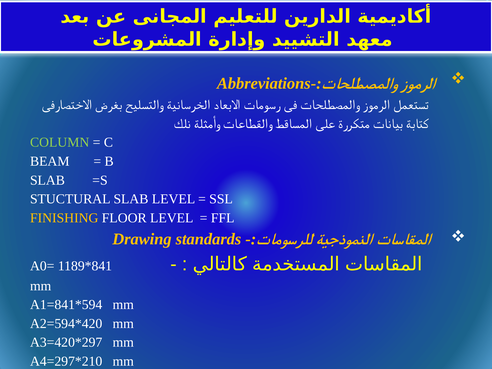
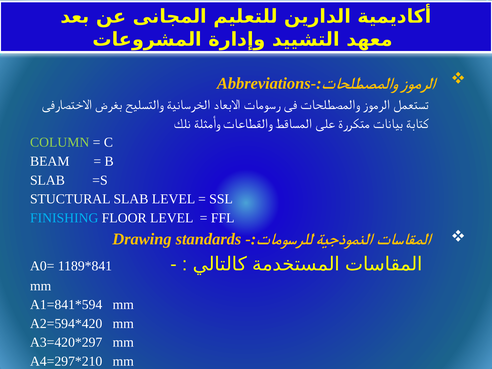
FINISHING colour: yellow -> light blue
